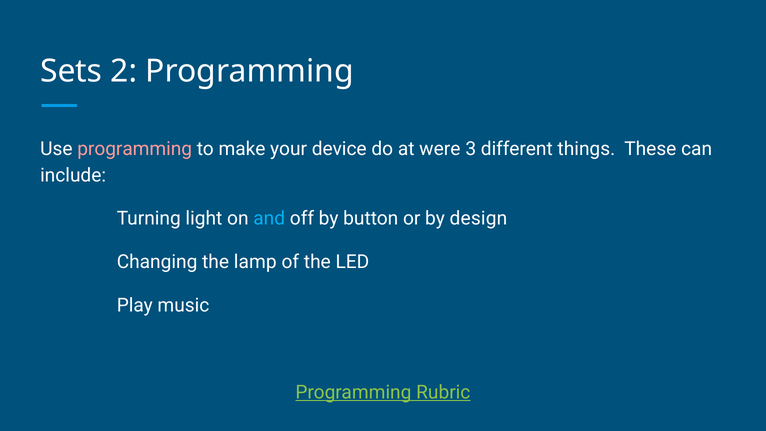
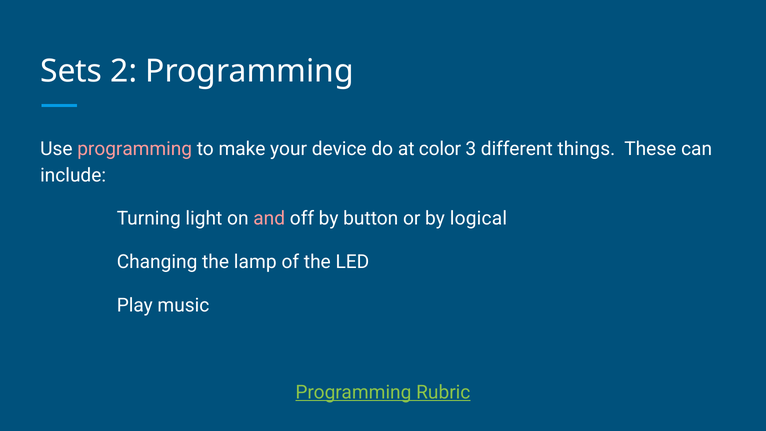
were: were -> color
and colour: light blue -> pink
design: design -> logical
